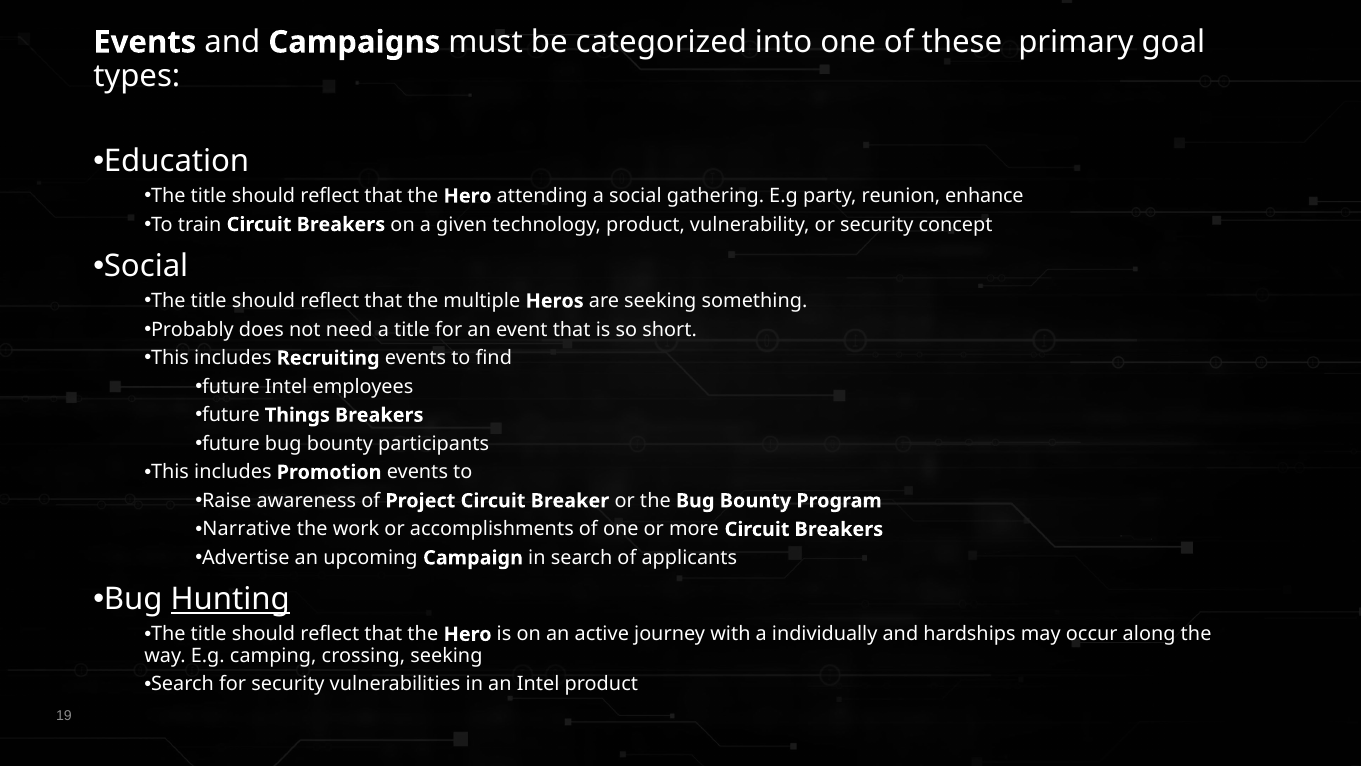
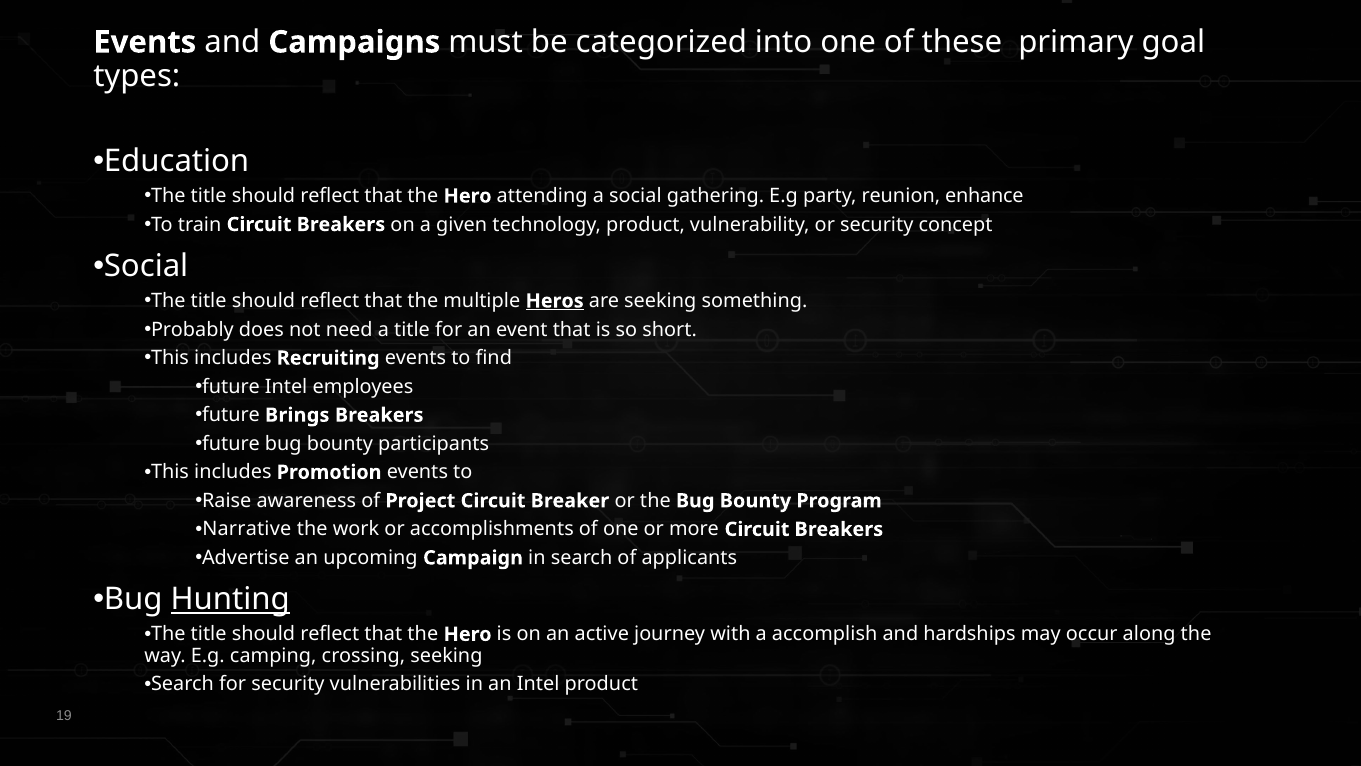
Heros underline: none -> present
Things: Things -> Brings
individually: individually -> accomplish
